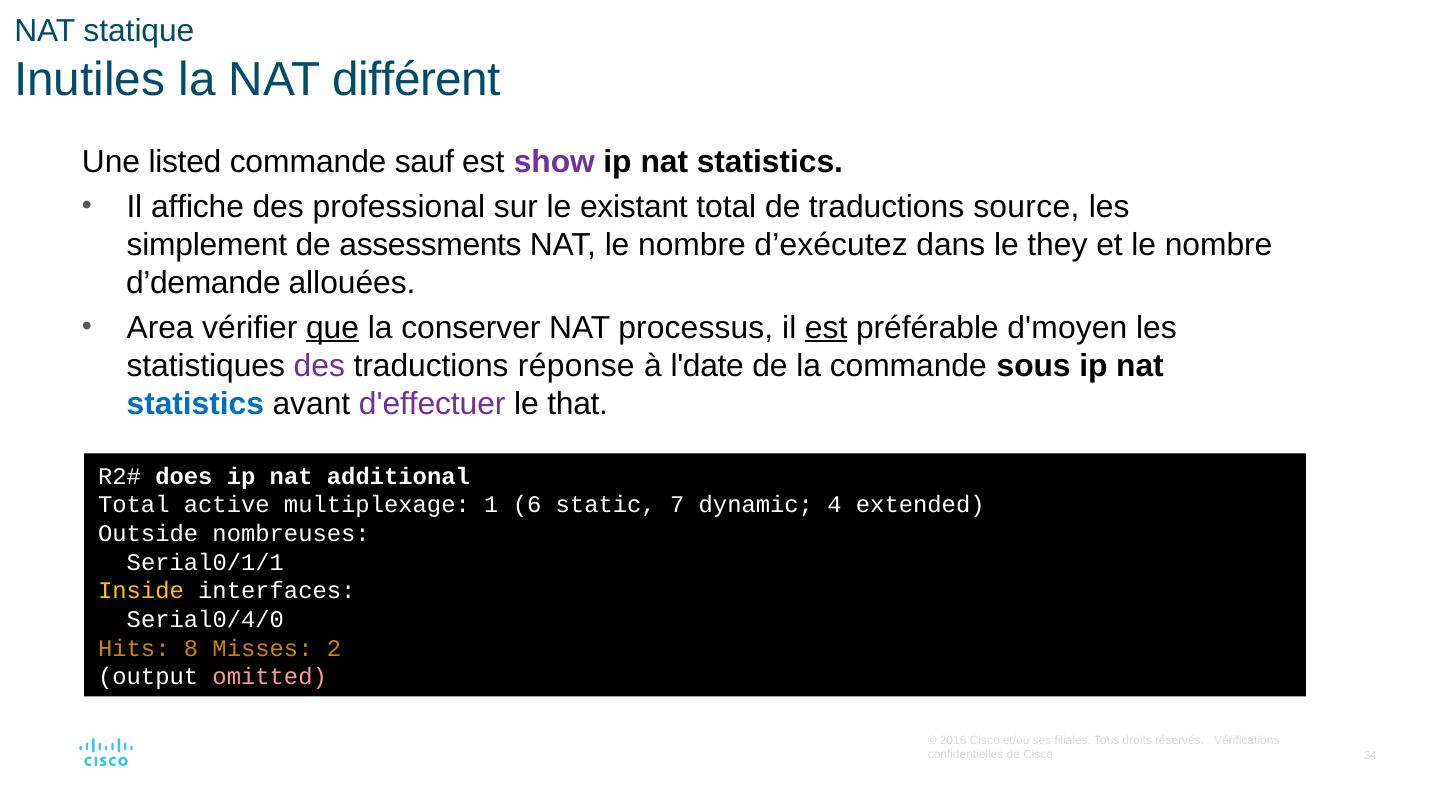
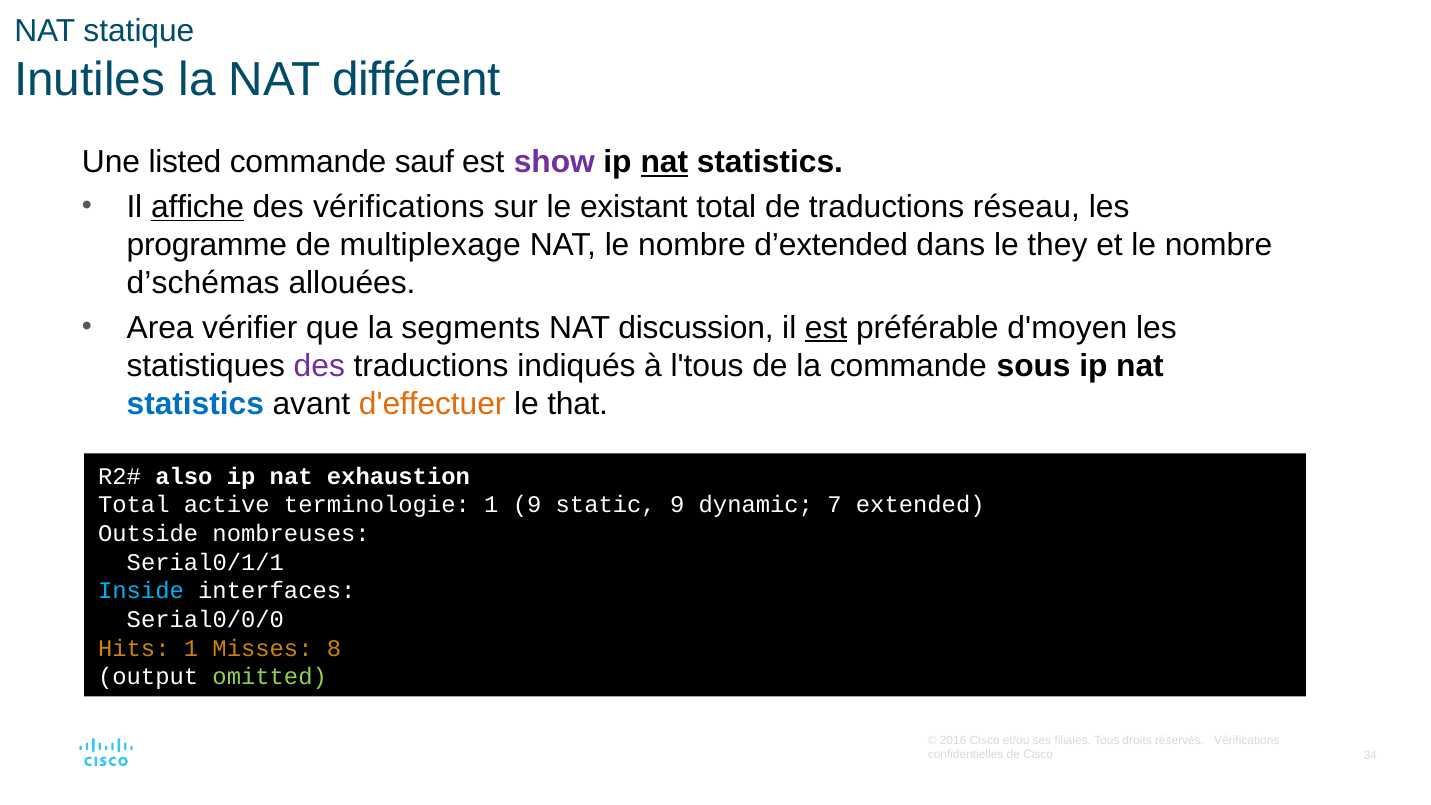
nat at (664, 162) underline: none -> present
affiche underline: none -> present
des professional: professional -> vérifications
source: source -> réseau
simplement: simplement -> programme
assessments: assessments -> multiplexage
d’exécutez: d’exécutez -> d’extended
d’demande: d’demande -> d’schémas
que underline: present -> none
conserver: conserver -> segments
processus: processus -> discussion
réponse: réponse -> indiqués
l'date: l'date -> l'tous
d'effectuer colour: purple -> orange
does: does -> also
additional: additional -> exhaustion
multiplexage: multiplexage -> terminologie
1 6: 6 -> 9
static 7: 7 -> 9
4: 4 -> 7
Inside colour: yellow -> light blue
Serial0/4/0: Serial0/4/0 -> Serial0/0/0
Hits 8: 8 -> 1
2: 2 -> 8
omitted colour: pink -> light green
